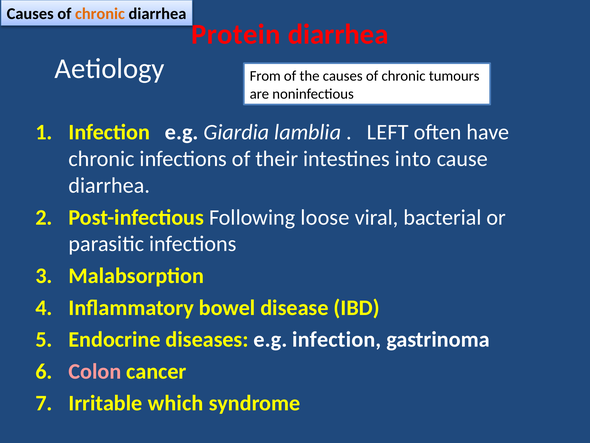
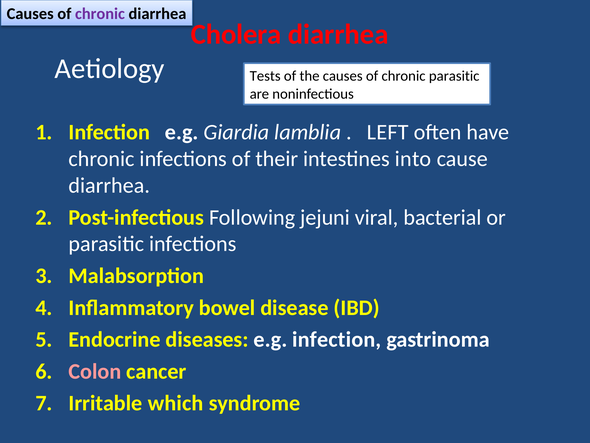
chronic at (100, 14) colour: orange -> purple
Protein: Protein -> Cholera
From: From -> Tests
chronic tumours: tumours -> parasitic
loose: loose -> jejuni
